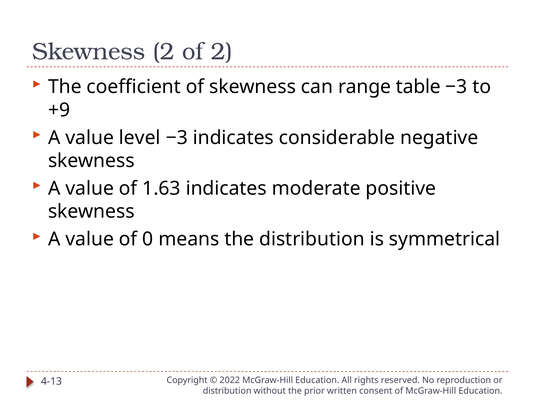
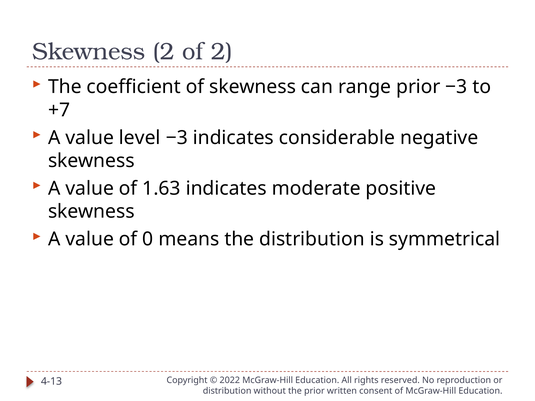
range table: table -> prior
+9: +9 -> +7
